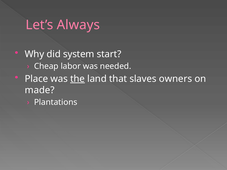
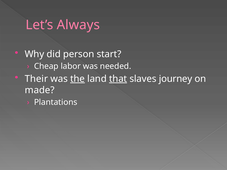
system: system -> person
Place: Place -> Their
that underline: none -> present
owners: owners -> journey
